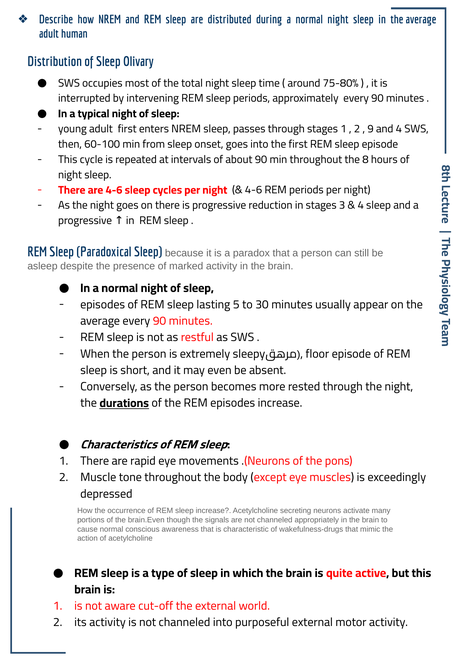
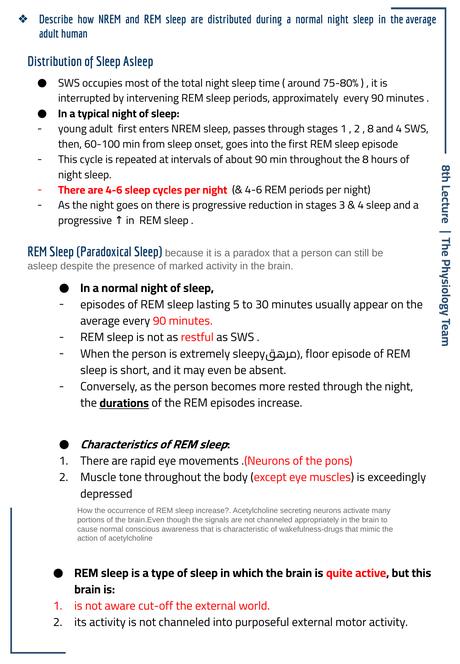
Sleep Olivary: Olivary -> Asleep
9 at (371, 129): 9 -> 8
